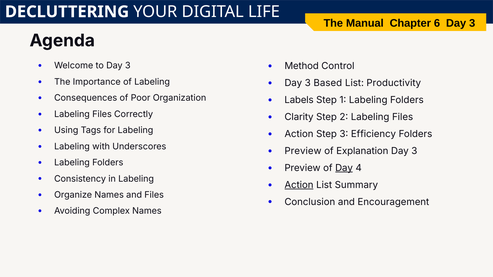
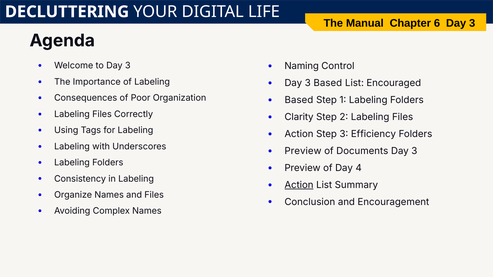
Method: Method -> Naming
Productivity: Productivity -> Encouraged
Labels at (299, 100): Labels -> Based
Explanation: Explanation -> Documents
Day at (344, 168) underline: present -> none
